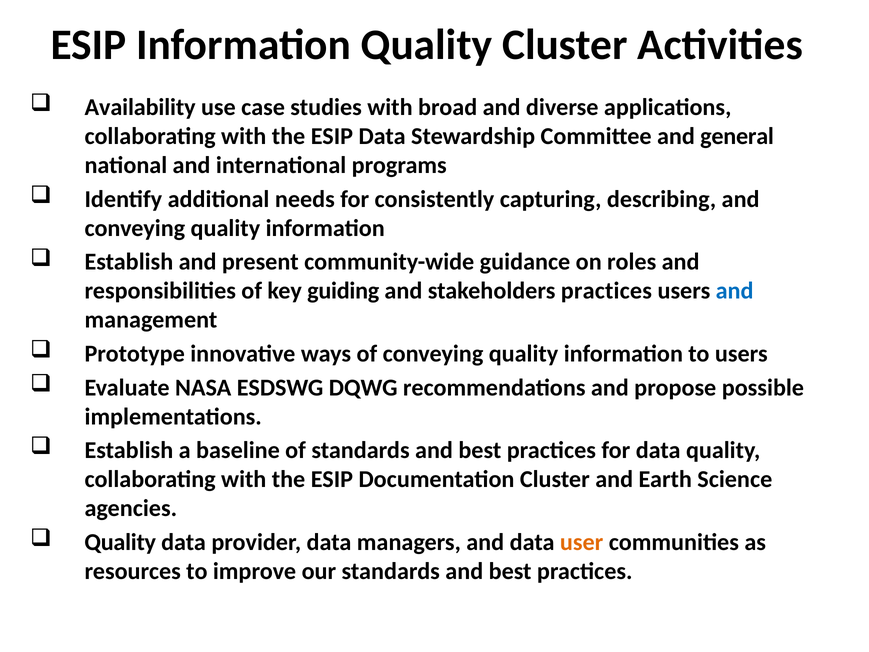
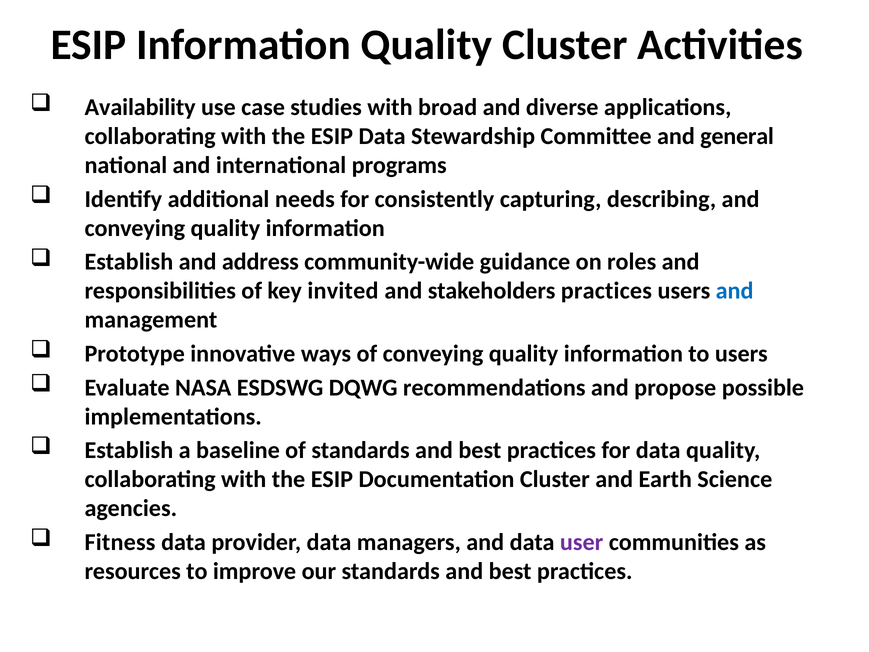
present: present -> address
guiding: guiding -> invited
Quality at (120, 542): Quality -> Fitness
user colour: orange -> purple
